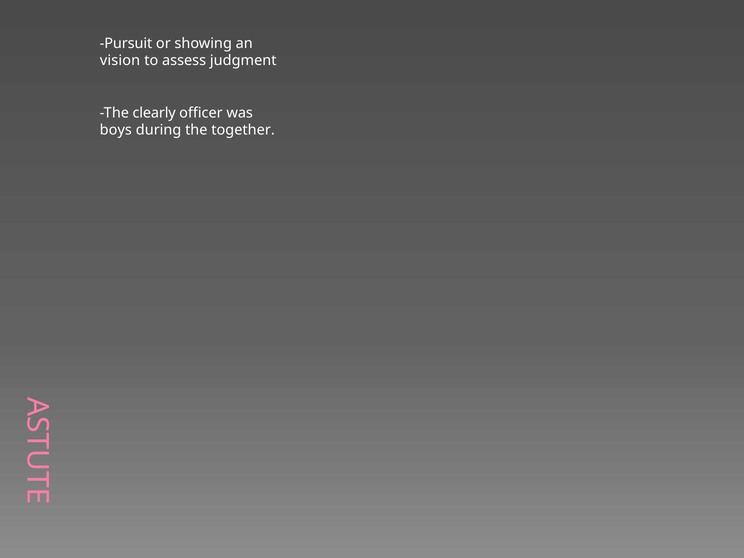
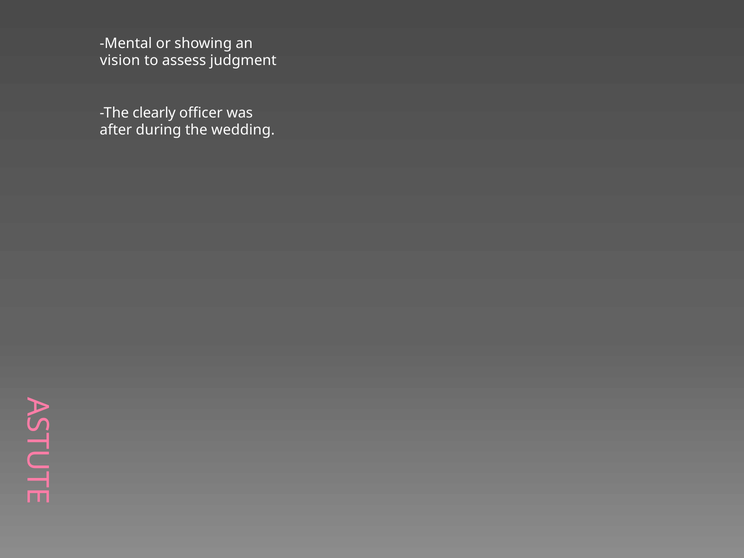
Pursuit: Pursuit -> Mental
boys: boys -> after
together: together -> wedding
